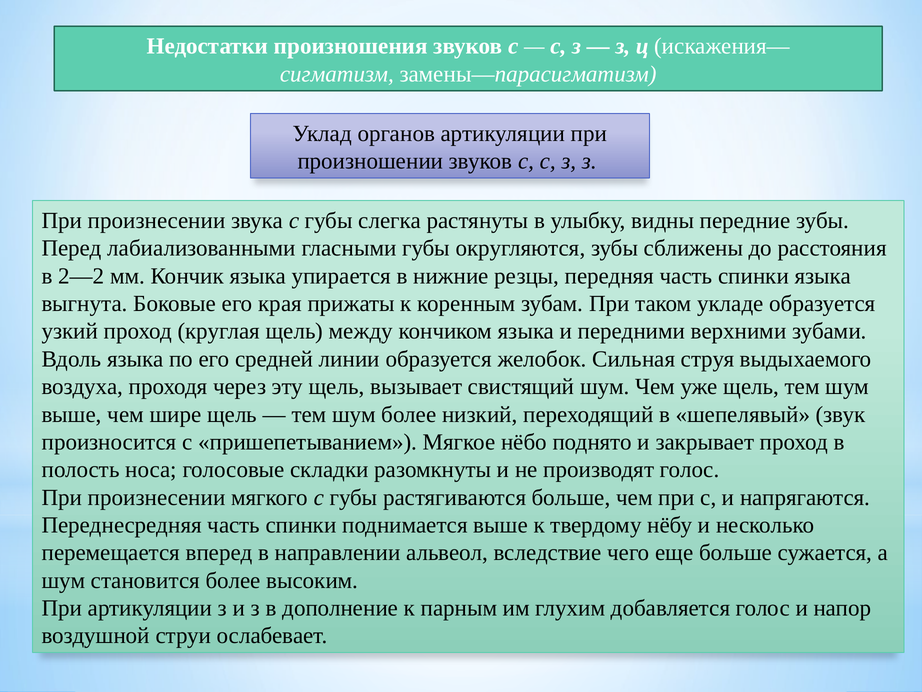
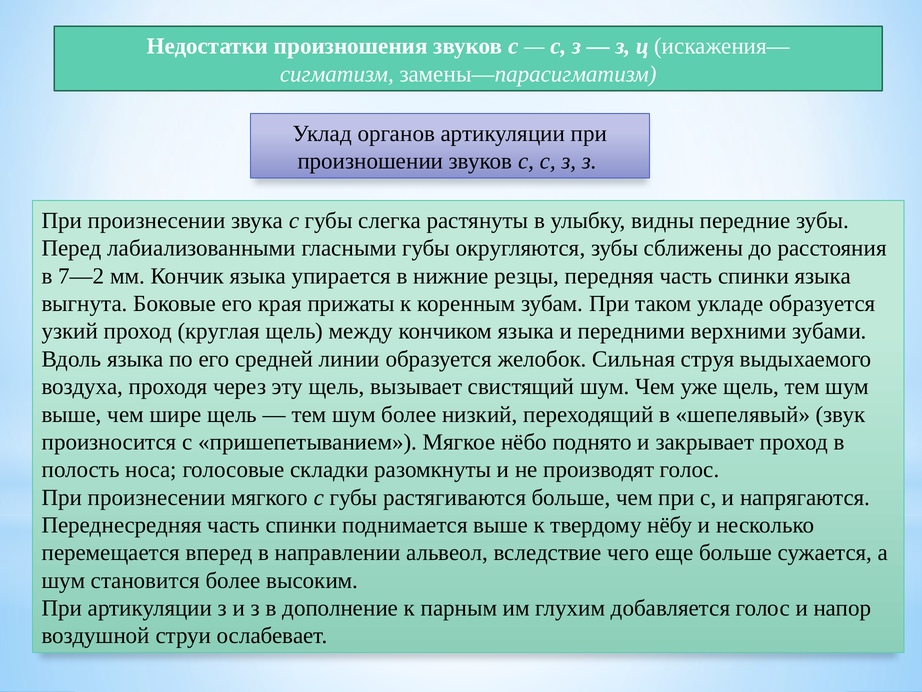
2—2: 2—2 -> 7—2
